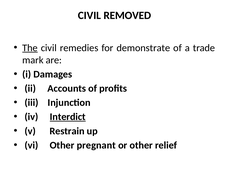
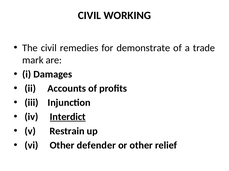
REMOVED: REMOVED -> WORKING
The underline: present -> none
pregnant: pregnant -> defender
